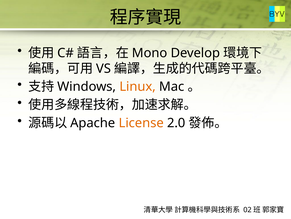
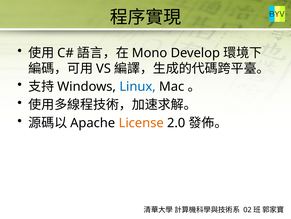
Linux colour: orange -> blue
